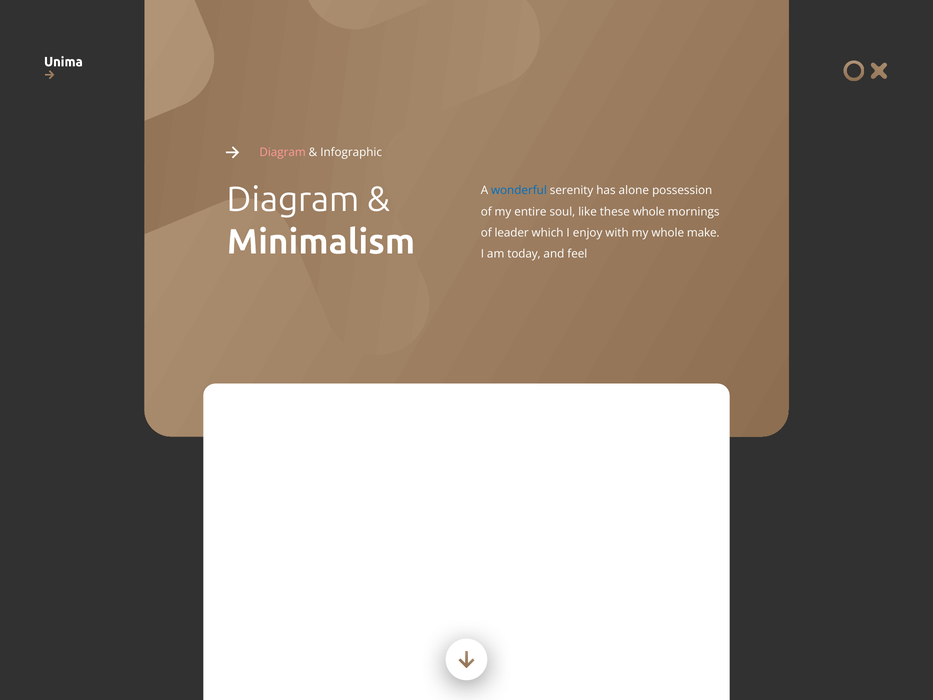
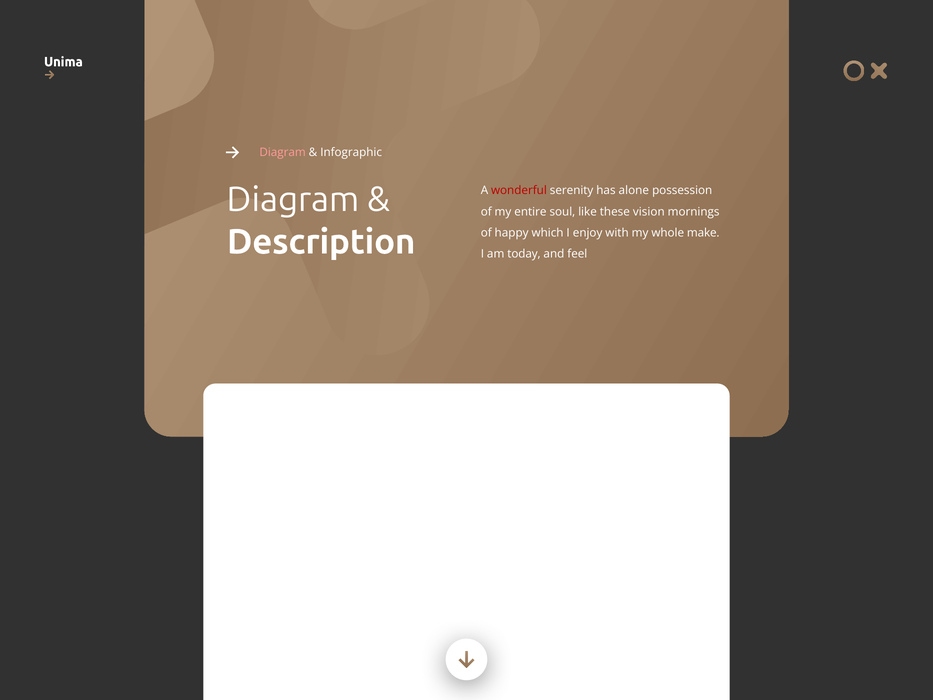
wonderful colour: blue -> red
these whole: whole -> vision
Minimalism: Minimalism -> Description
leader: leader -> happy
